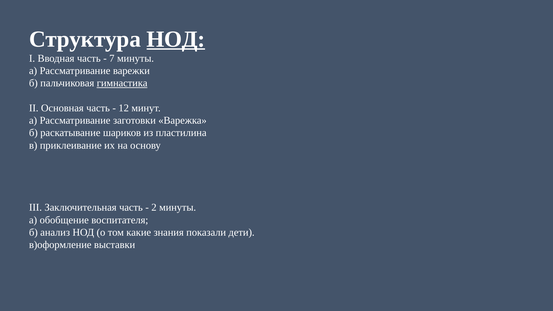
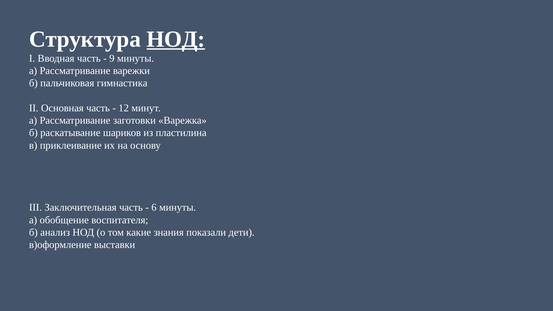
7: 7 -> 9
гимнастика underline: present -> none
2: 2 -> 6
